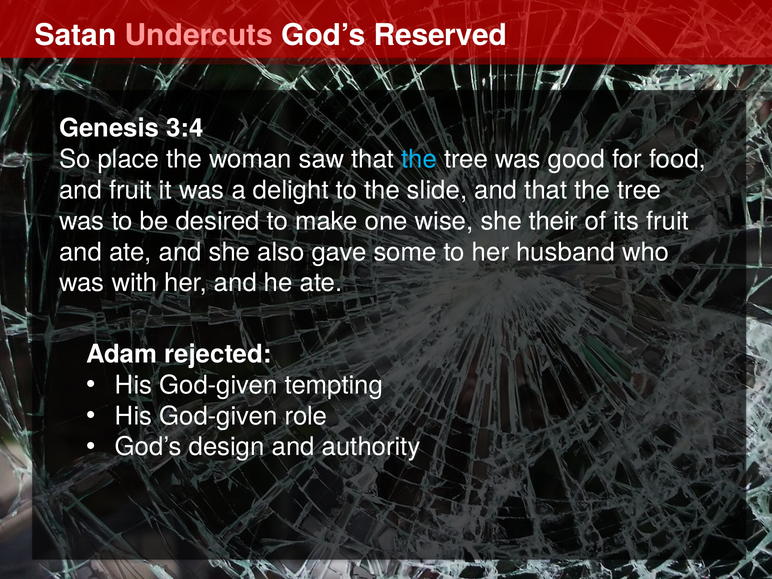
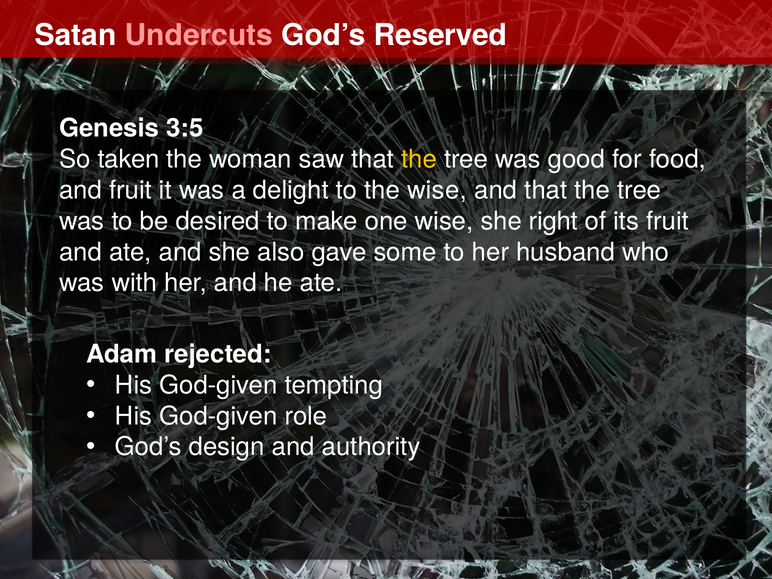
3:4: 3:4 -> 3:5
place: place -> taken
the at (419, 159) colour: light blue -> yellow
the slide: slide -> wise
their: their -> right
